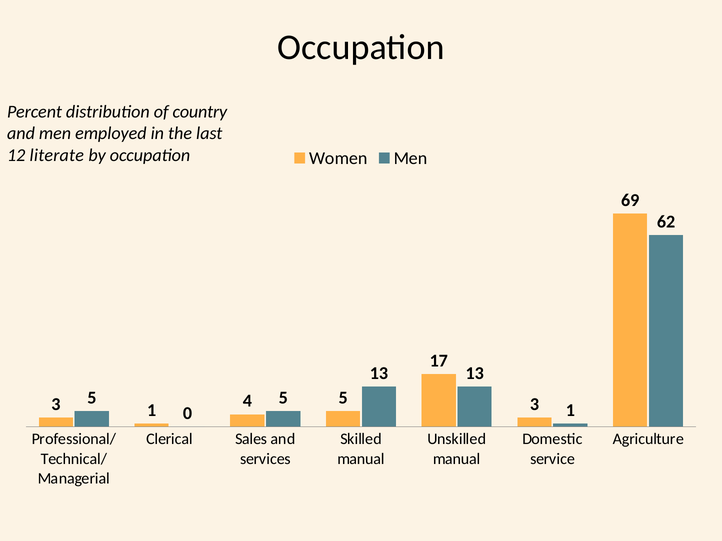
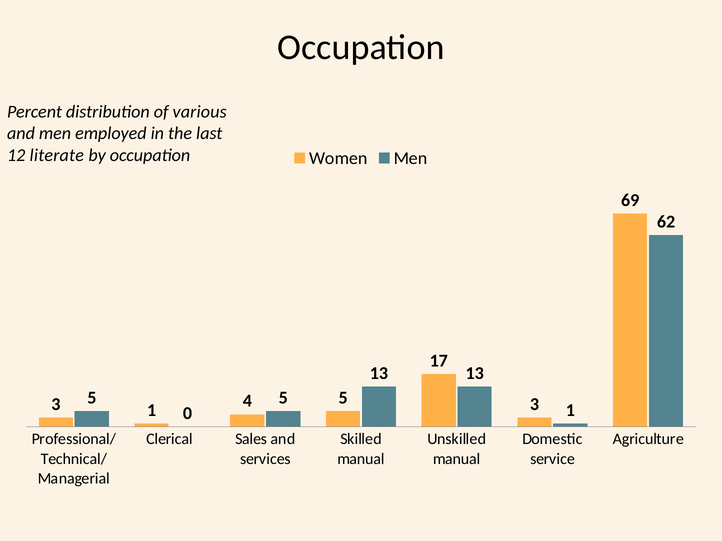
country: country -> various
